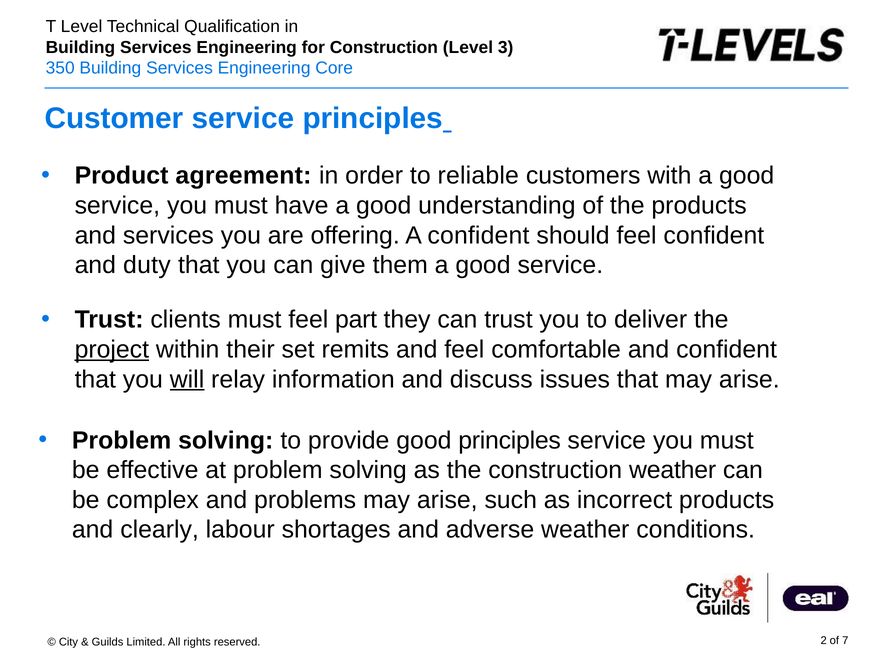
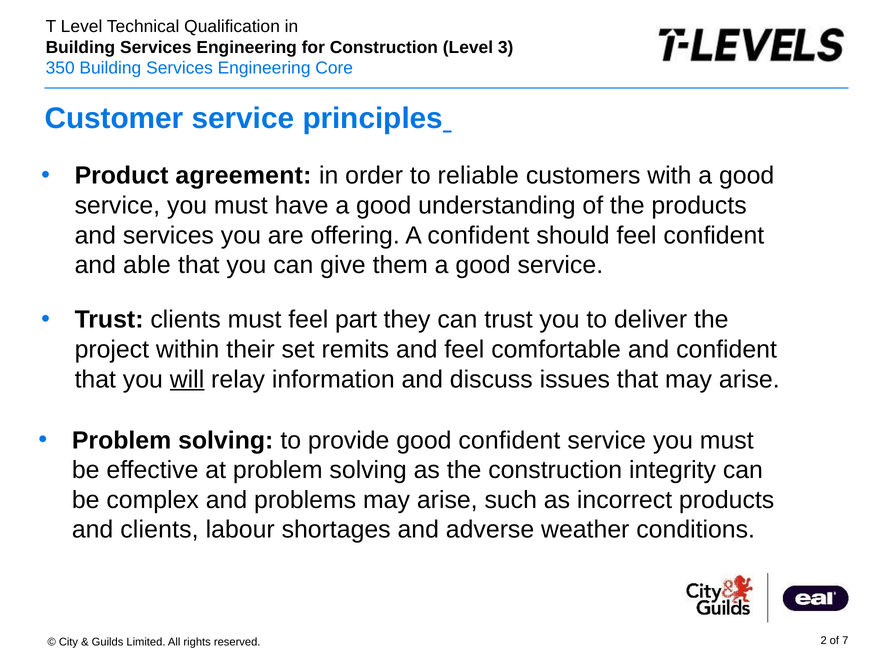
duty: duty -> able
project underline: present -> none
good principles: principles -> confident
construction weather: weather -> integrity
and clearly: clearly -> clients
